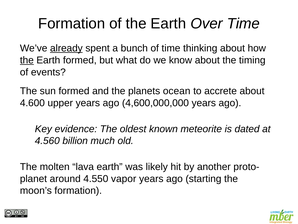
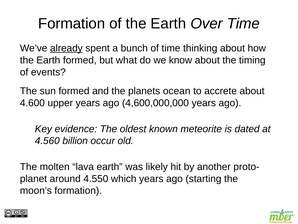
the at (27, 60) underline: present -> none
much: much -> occur
vapor: vapor -> which
